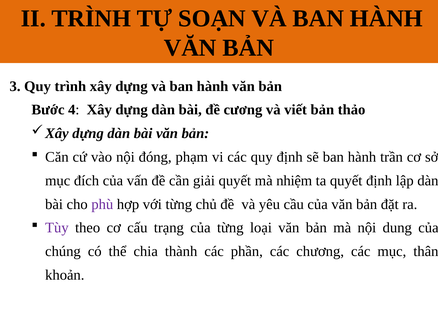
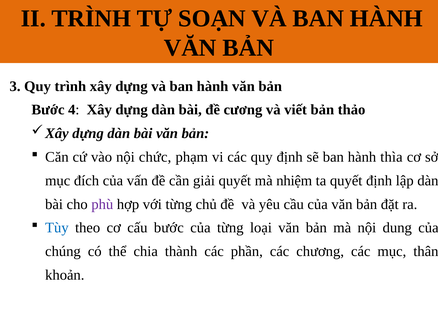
đóng: đóng -> chức
trần: trần -> thìa
Tùy colour: purple -> blue
cấu trạng: trạng -> bước
